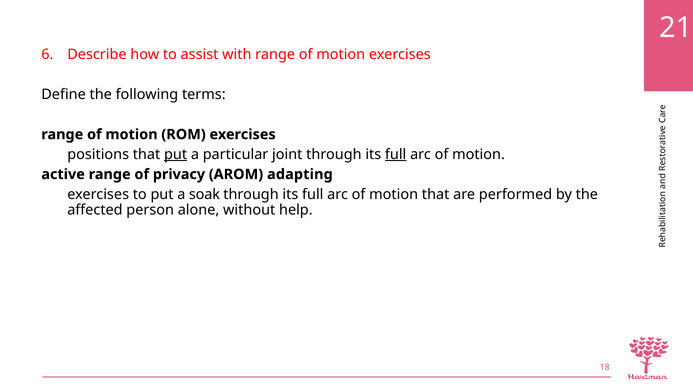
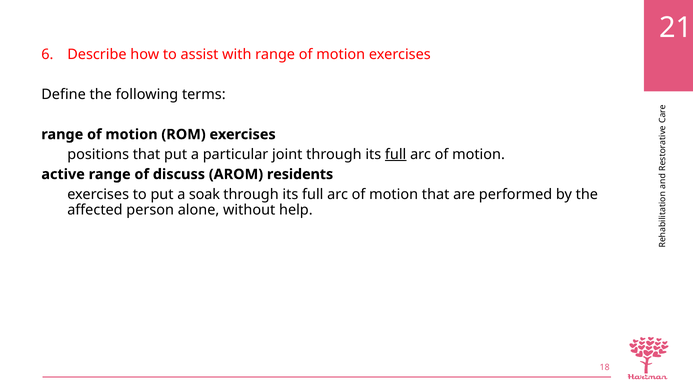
put at (176, 154) underline: present -> none
privacy: privacy -> discuss
adapting: adapting -> residents
